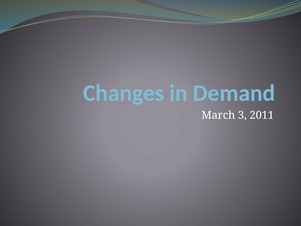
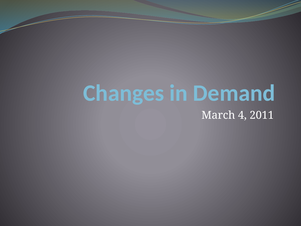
3: 3 -> 4
